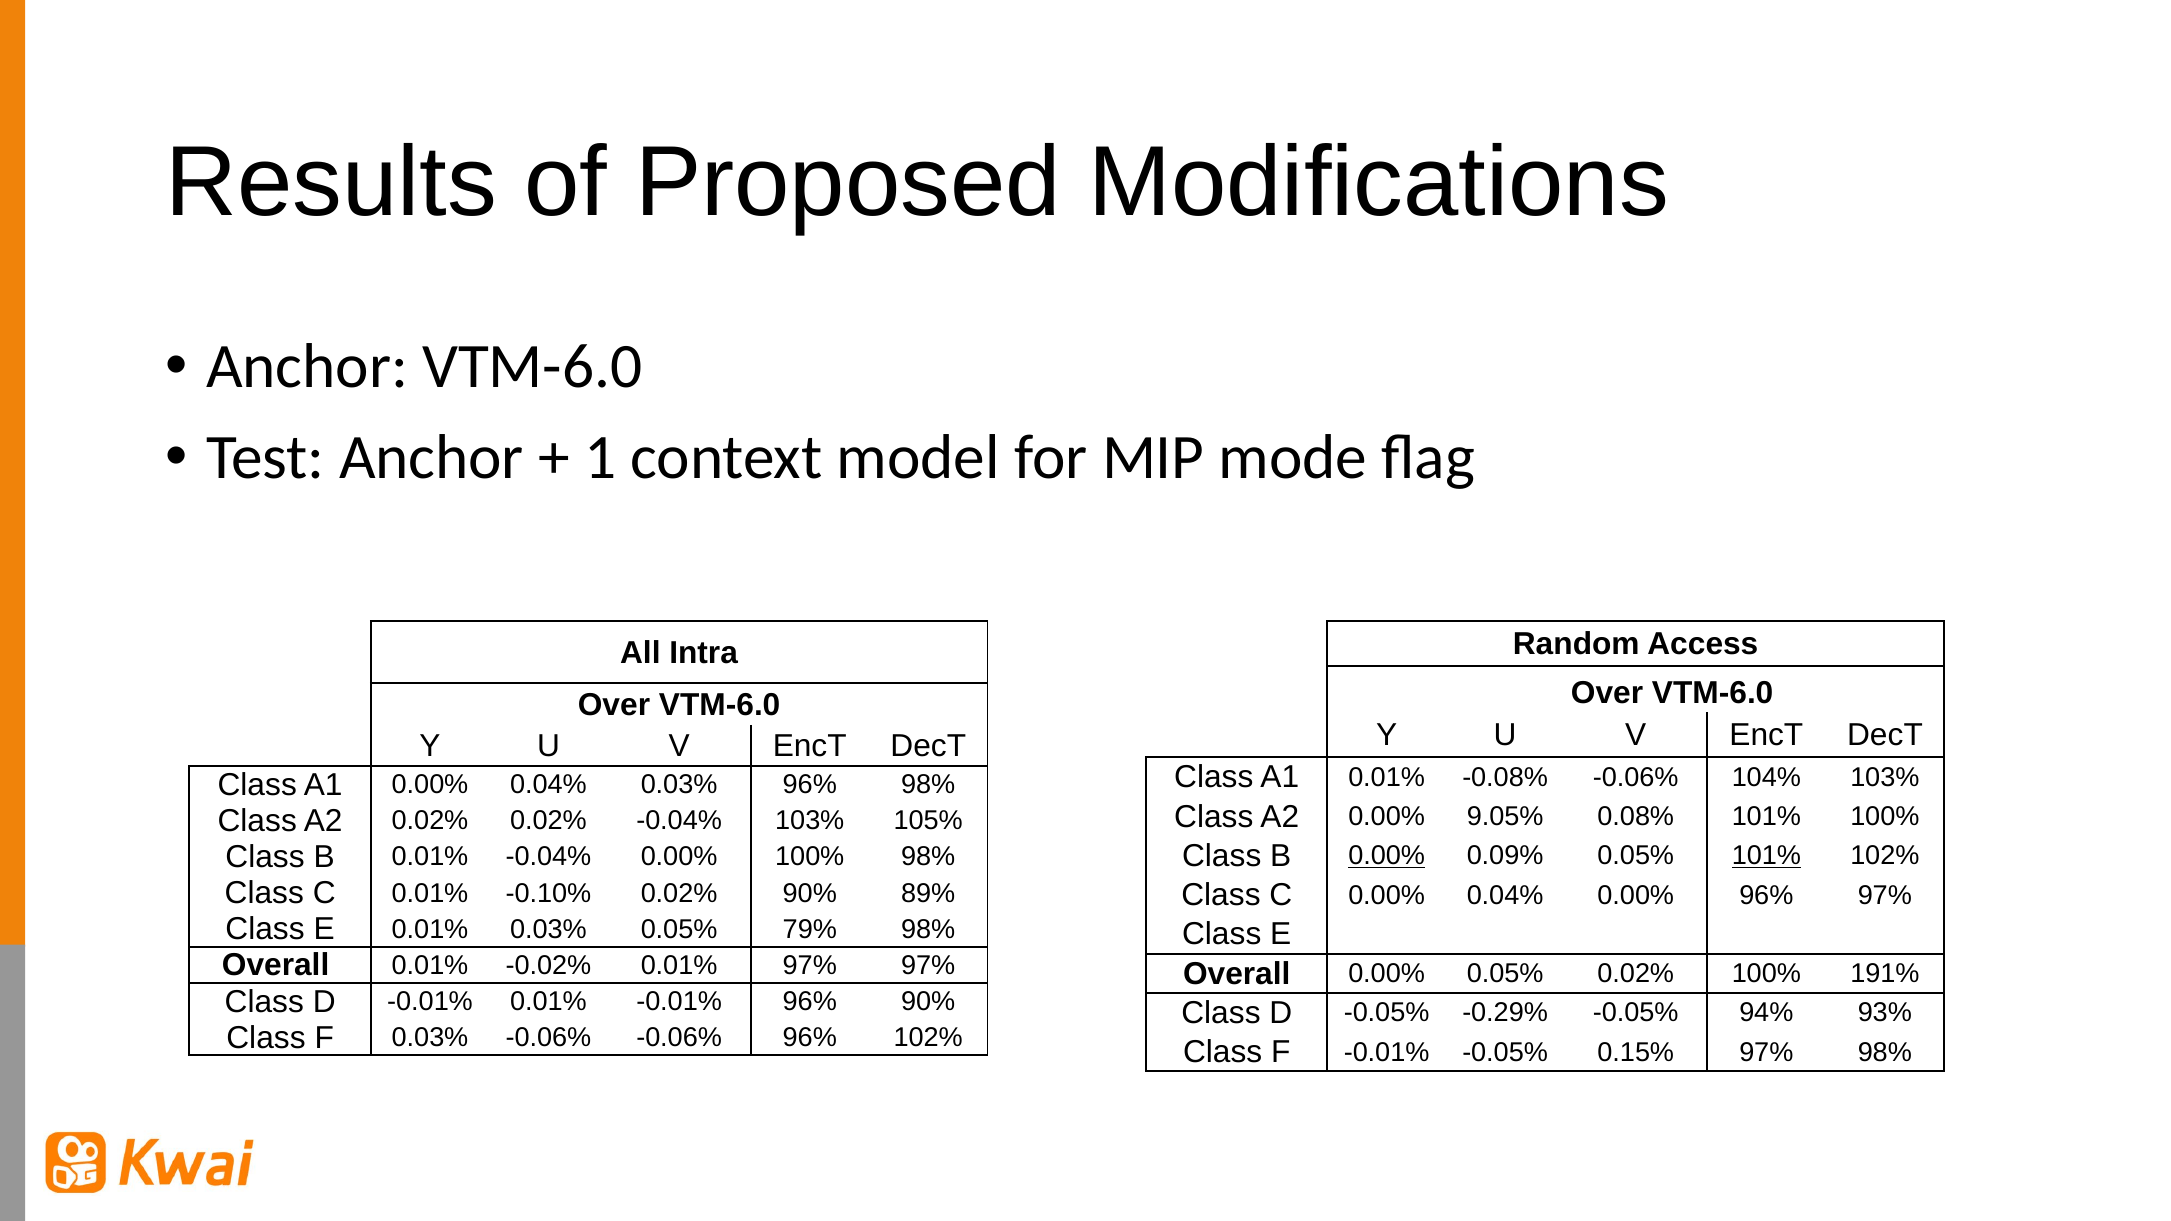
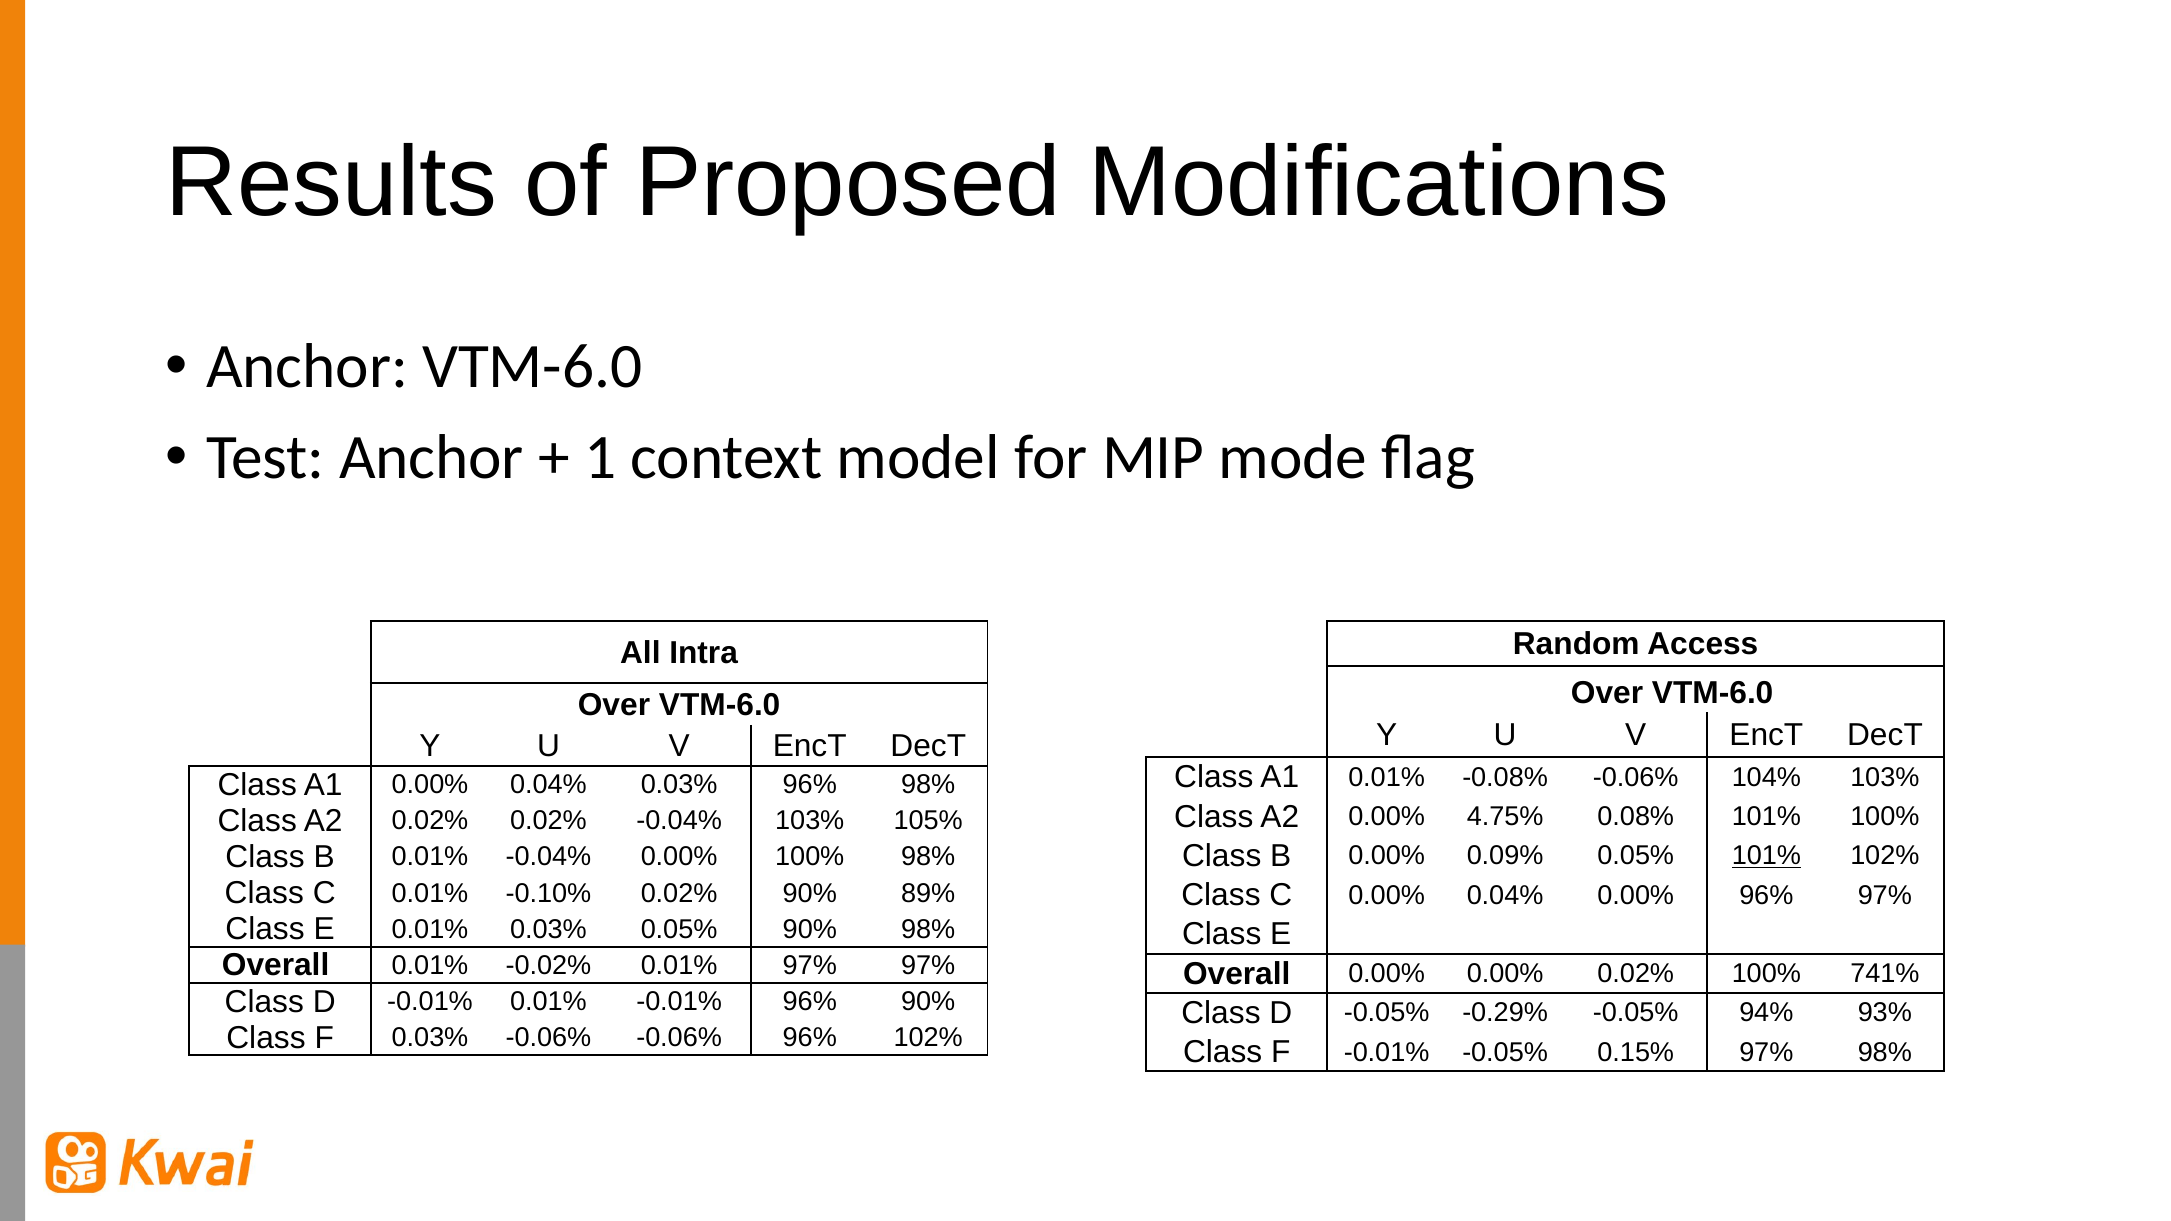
9.05%: 9.05% -> 4.75%
0.00% at (1387, 856) underline: present -> none
0.05% 79%: 79% -> 90%
0.00% 0.05%: 0.05% -> 0.00%
191%: 191% -> 741%
